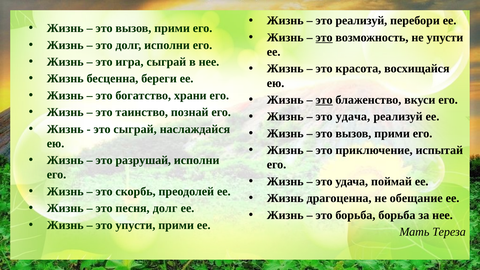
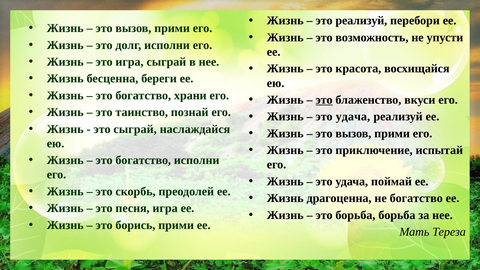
это at (324, 38) underline: present -> none
разрушай at (143, 160): разрушай -> богатство
не обещание: обещание -> богатство
песня долг: долг -> игра
это упусти: упусти -> борись
